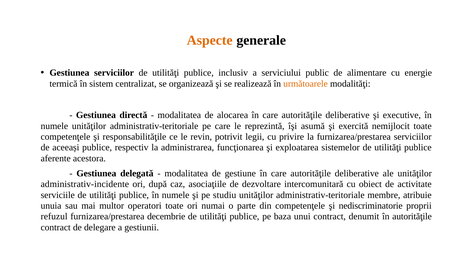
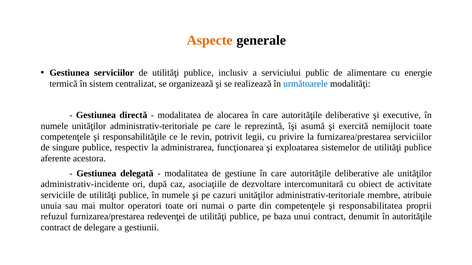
următoarele colour: orange -> blue
aceeași: aceeași -> singure
studiu: studiu -> cazuri
nediscriminatorie: nediscriminatorie -> responsabilitatea
decembrie: decembrie -> redevenţei
